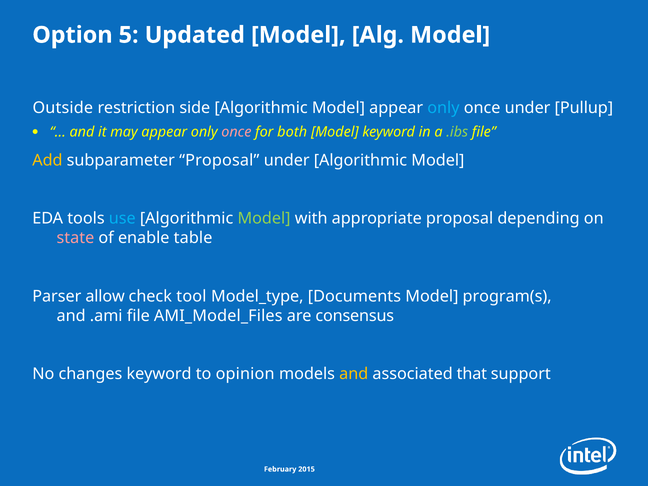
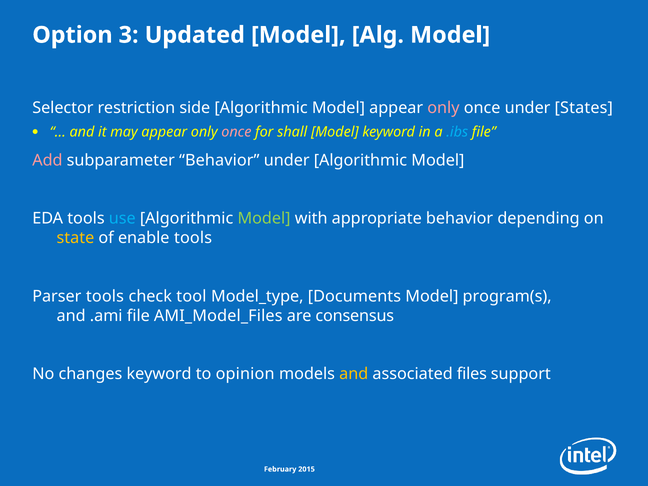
5: 5 -> 3
Outside: Outside -> Selector
only at (443, 108) colour: light blue -> pink
Pullup: Pullup -> States
both: both -> shall
.ibs colour: light green -> light blue
Add colour: yellow -> pink
subparameter Proposal: Proposal -> Behavior
appropriate proposal: proposal -> behavior
state colour: pink -> yellow
enable table: table -> tools
Parser allow: allow -> tools
that: that -> files
